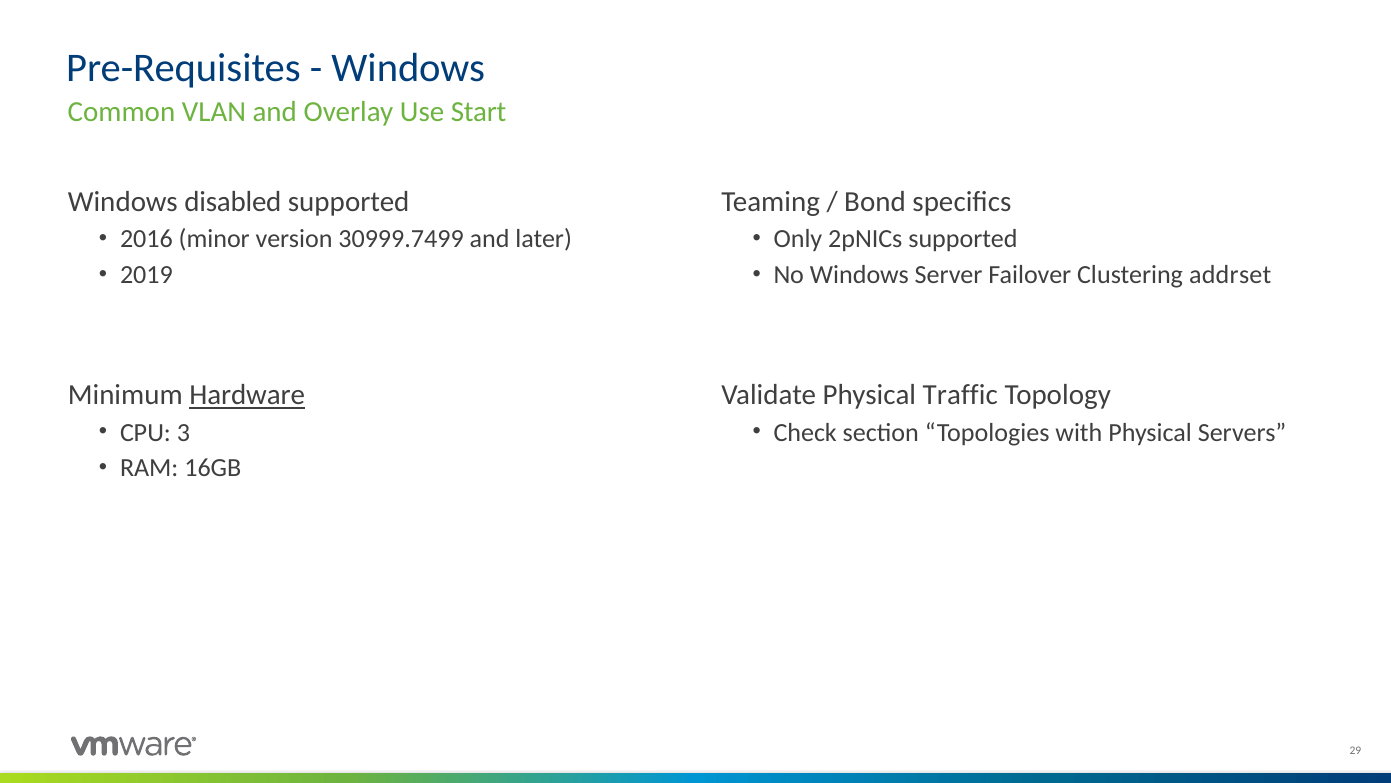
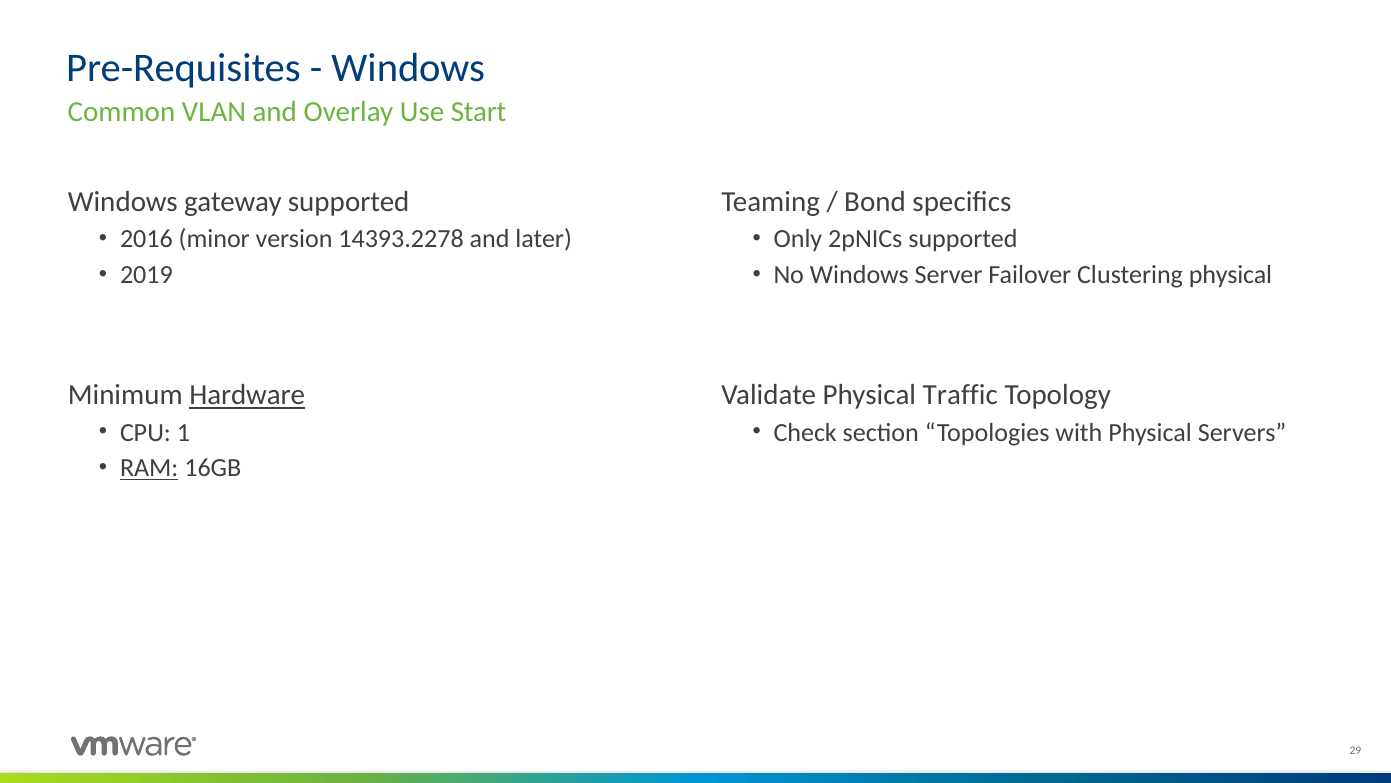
disabled: disabled -> gateway
30999.7499: 30999.7499 -> 14393.2278
Clustering addrset: addrset -> physical
3: 3 -> 1
RAM underline: none -> present
